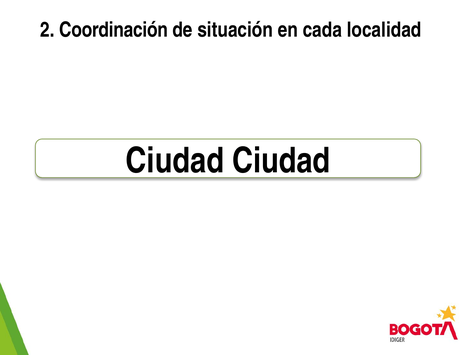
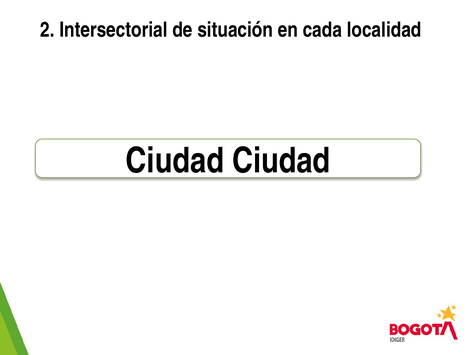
Coordinación: Coordinación -> Intersectorial
